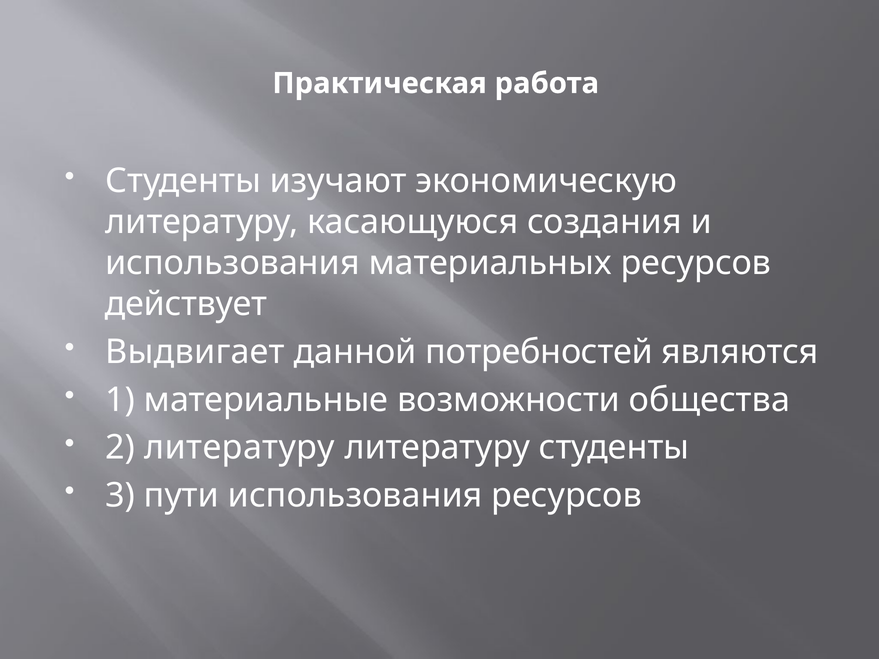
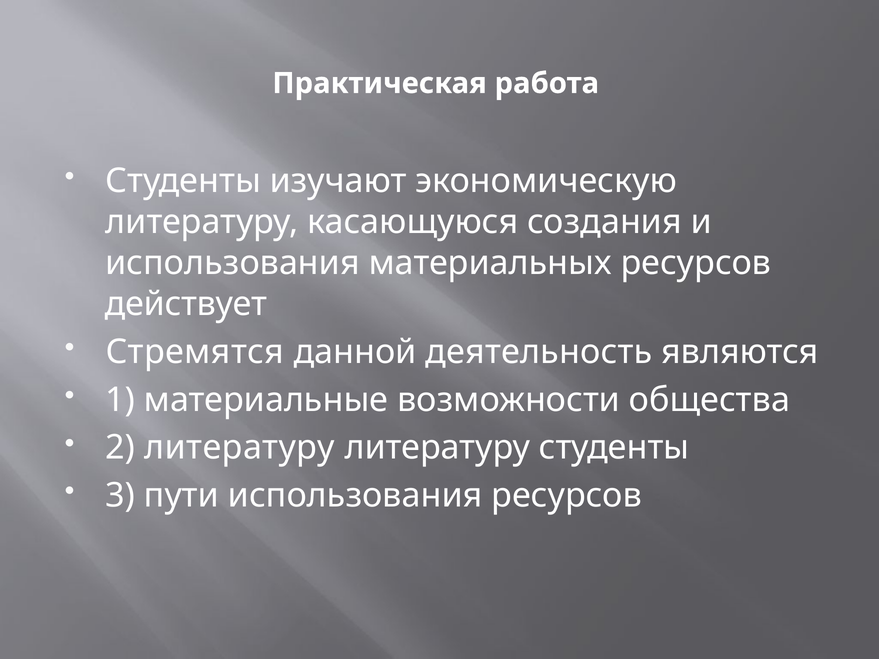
Выдвигает: Выдвигает -> Стремятся
потребностей: потребностей -> деятельность
